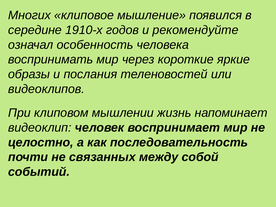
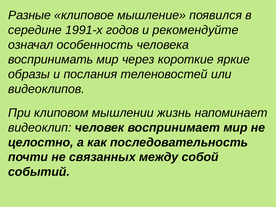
Многих: Многих -> Разные
1910-х: 1910-х -> 1991-х
